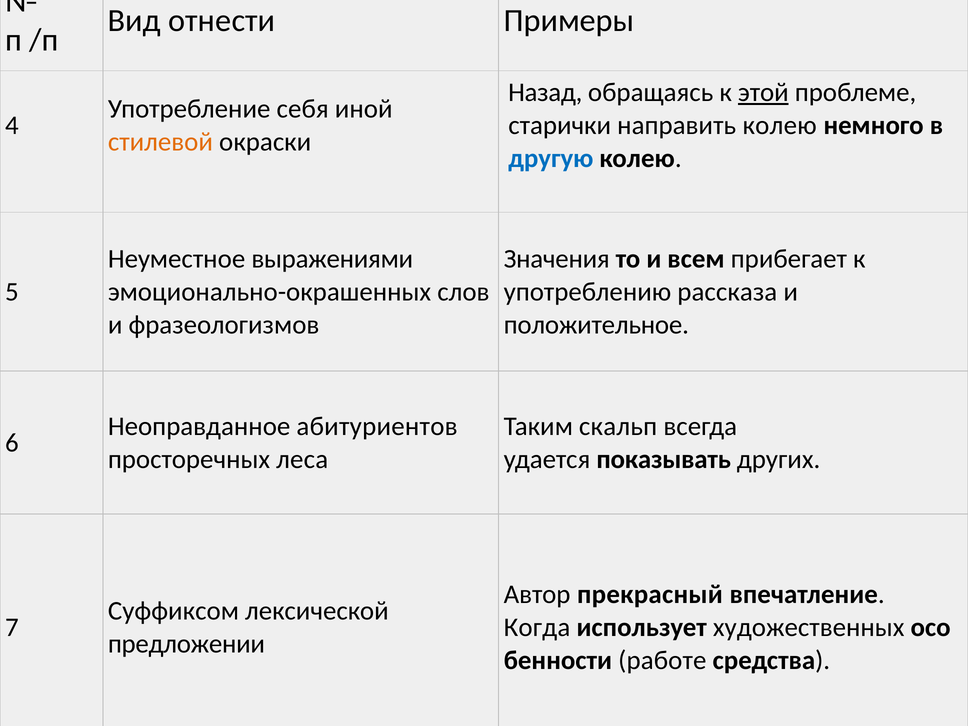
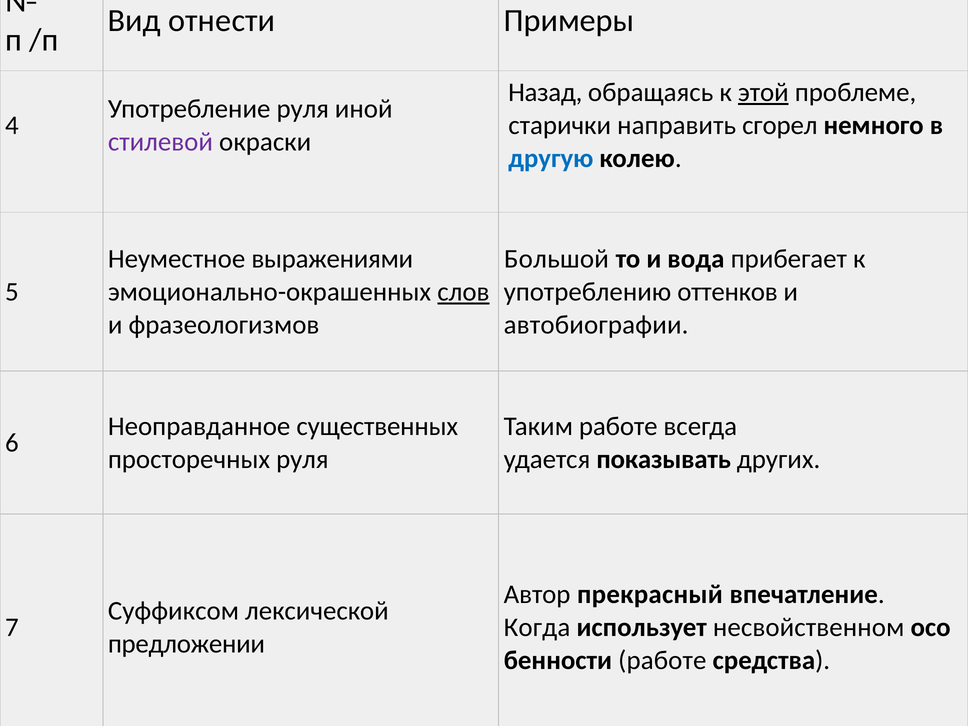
Употребление себя: себя -> руля
направить колею: колею -> сгорел
стилевой colour: orange -> purple
Значения: Значения -> Большой
всем: всем -> вода
слов underline: none -> present
рассказа: рассказа -> оттенков
положительное: положительное -> автобиографии
абитуриентов: абитуриентов -> существенных
Таким скальп: скальп -> работе
просторечных леса: леса -> руля
художественных: художественных -> несвойственном
